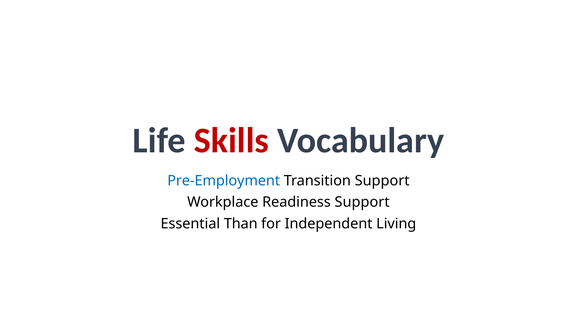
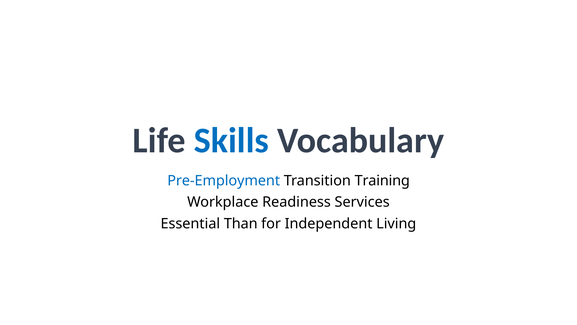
Skills colour: red -> blue
Transition Support: Support -> Training
Readiness Support: Support -> Services
